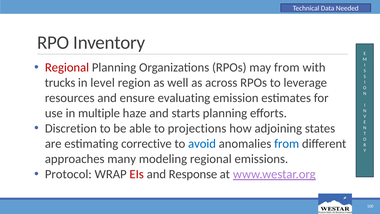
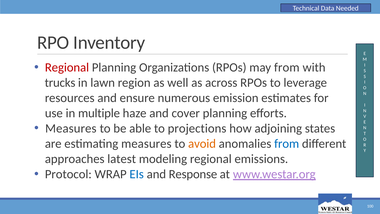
level: level -> lawn
evaluating: evaluating -> numerous
starts: starts -> cover
Discretion at (71, 128): Discretion -> Measures
estimating corrective: corrective -> measures
avoid colour: blue -> orange
many: many -> latest
EIs colour: red -> blue
